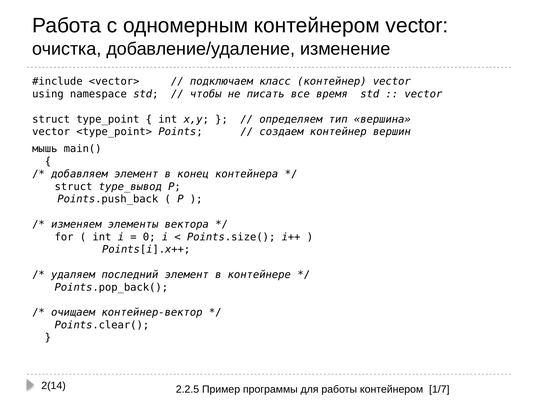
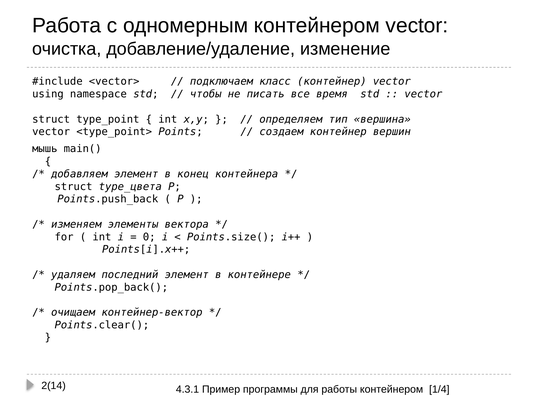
type_вывод: type_вывод -> type_цвета
2.2.5: 2.2.5 -> 4.3.1
1/7: 1/7 -> 1/4
